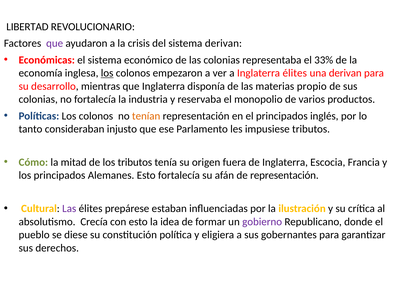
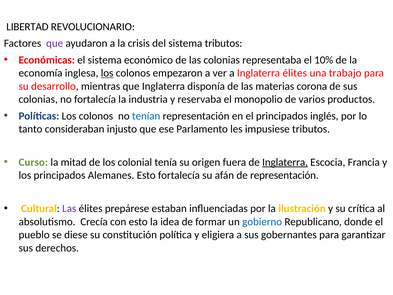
sistema derivan: derivan -> tributos
33%: 33% -> 10%
una derivan: derivan -> trabajo
propio: propio -> corona
tenían colour: orange -> blue
Cómo: Cómo -> Curso
los tributos: tributos -> colonial
Inglaterra at (285, 162) underline: none -> present
gobierno colour: purple -> blue
